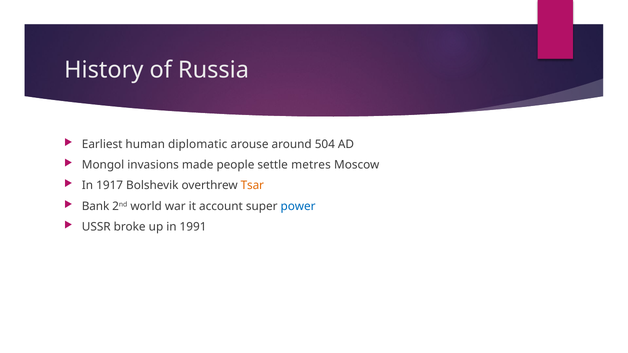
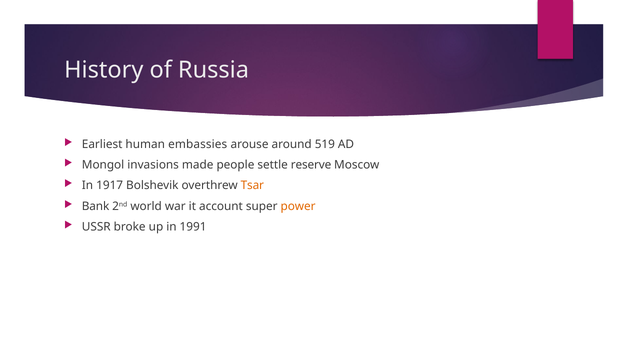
diplomatic: diplomatic -> embassies
504: 504 -> 519
metres: metres -> reserve
power colour: blue -> orange
